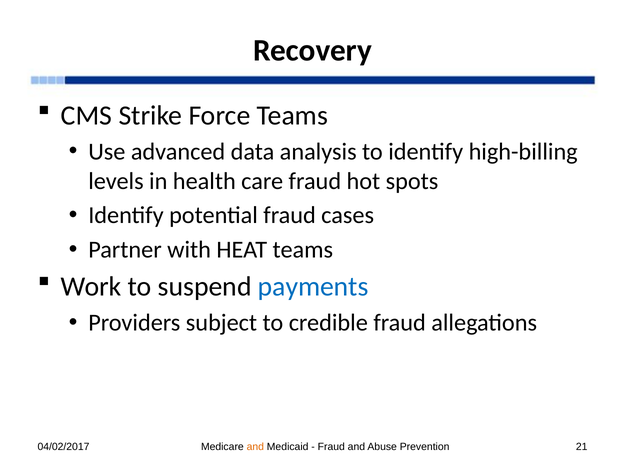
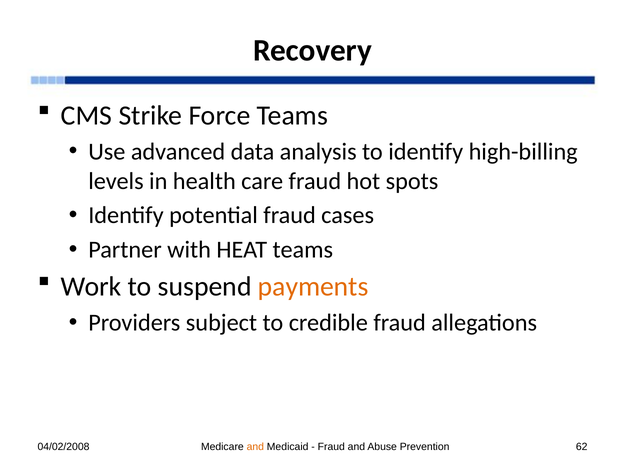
payments colour: blue -> orange
04/02/2017: 04/02/2017 -> 04/02/2008
21: 21 -> 62
